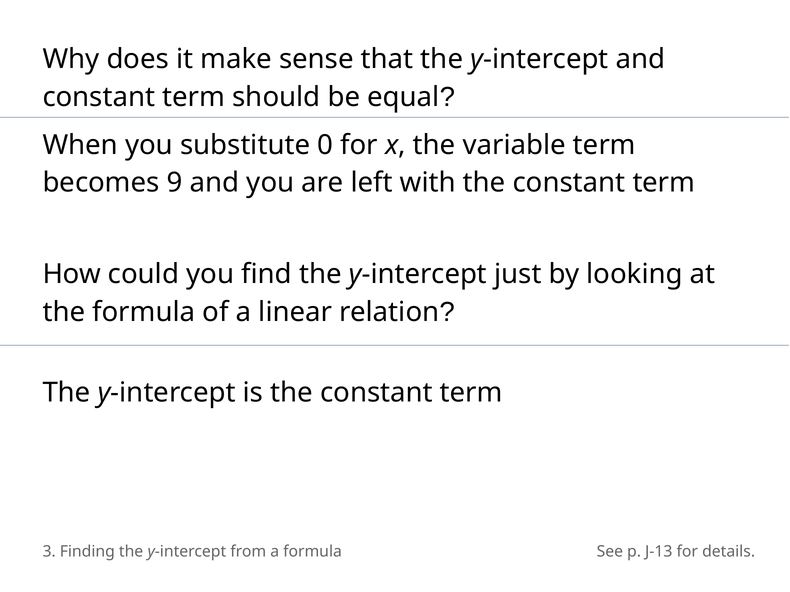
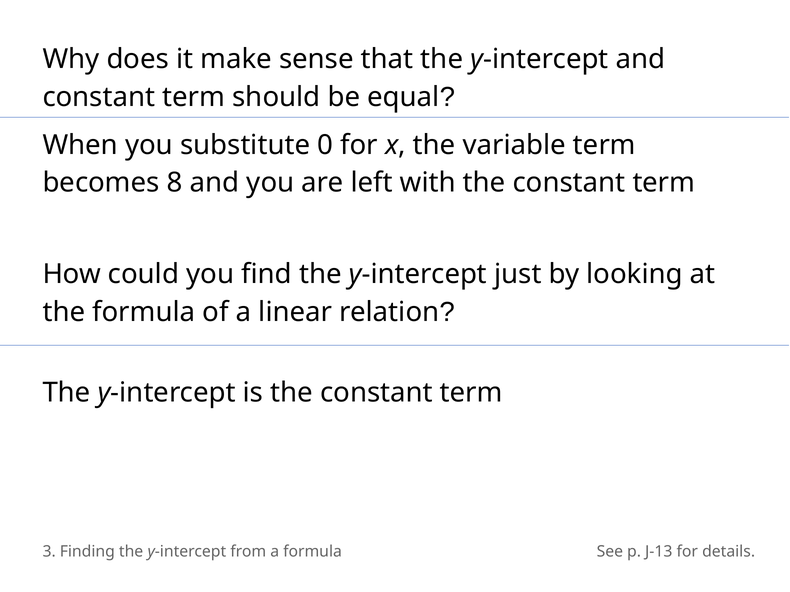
9: 9 -> 8
